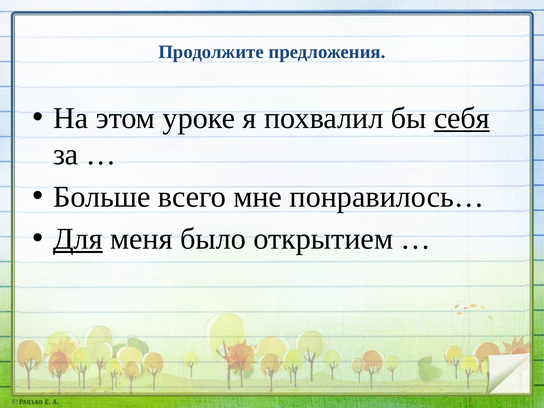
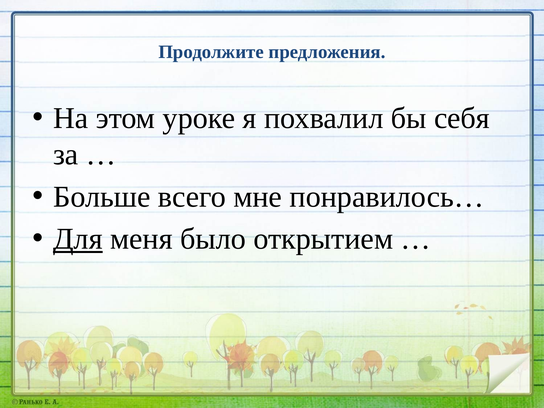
себя underline: present -> none
